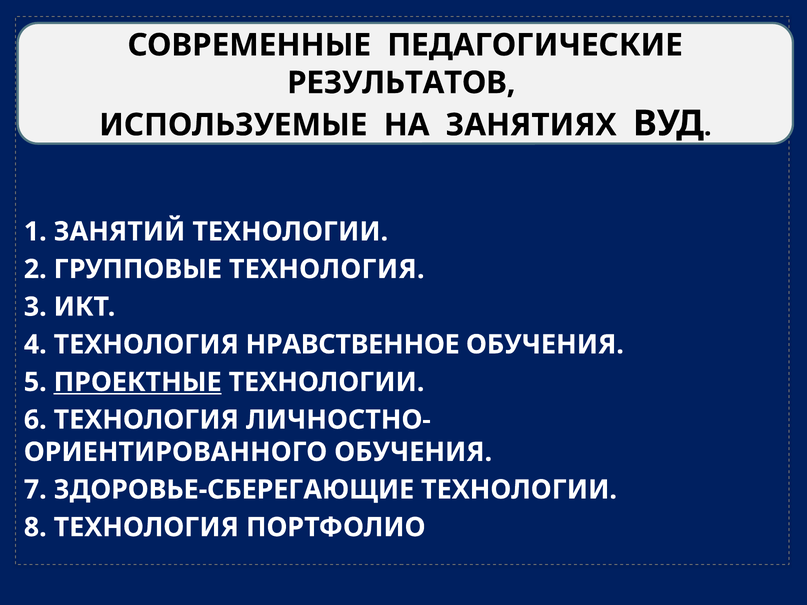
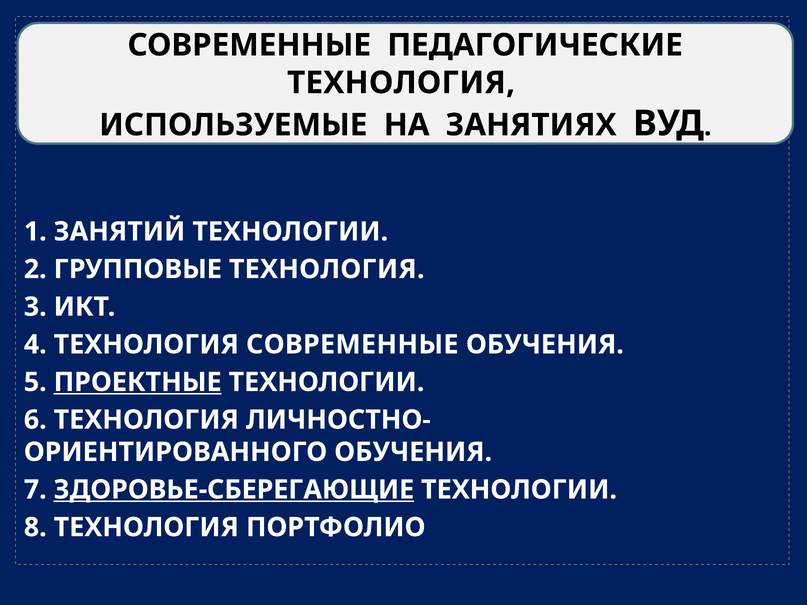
РЕЗУЛЬТАТОВ at (401, 83): РЕЗУЛЬТАТОВ -> ТЕХНОЛОГИЯ
ТЕХНОЛОГИЯ НРАВСТВЕННОЕ: НРАВСТВЕННОЕ -> СОВРЕМЕННЫЕ
ЗДОРОВЬЕ-СБЕРЕГАЮЩИЕ underline: none -> present
